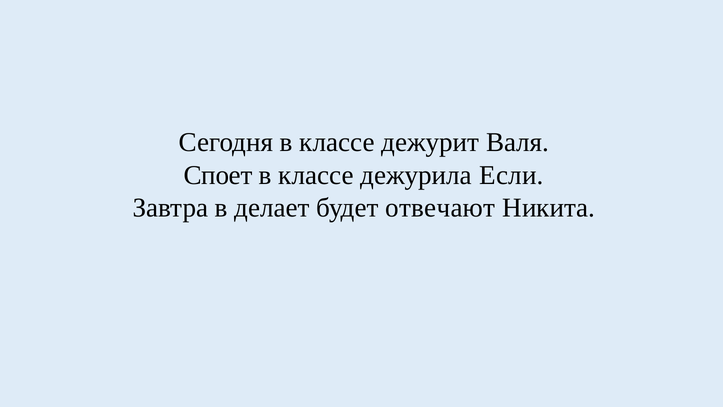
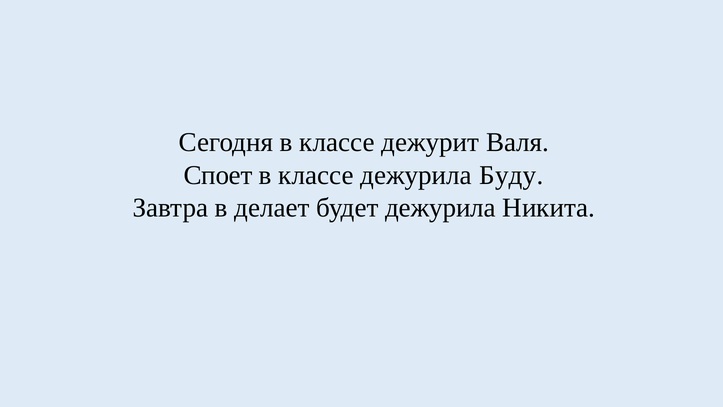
Если: Если -> Буду
будет отвечают: отвечают -> дежурила
